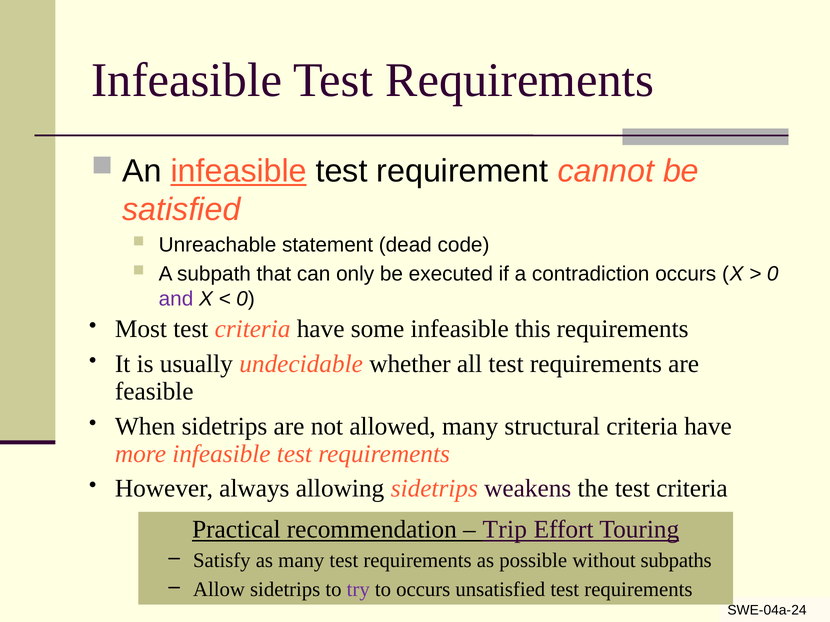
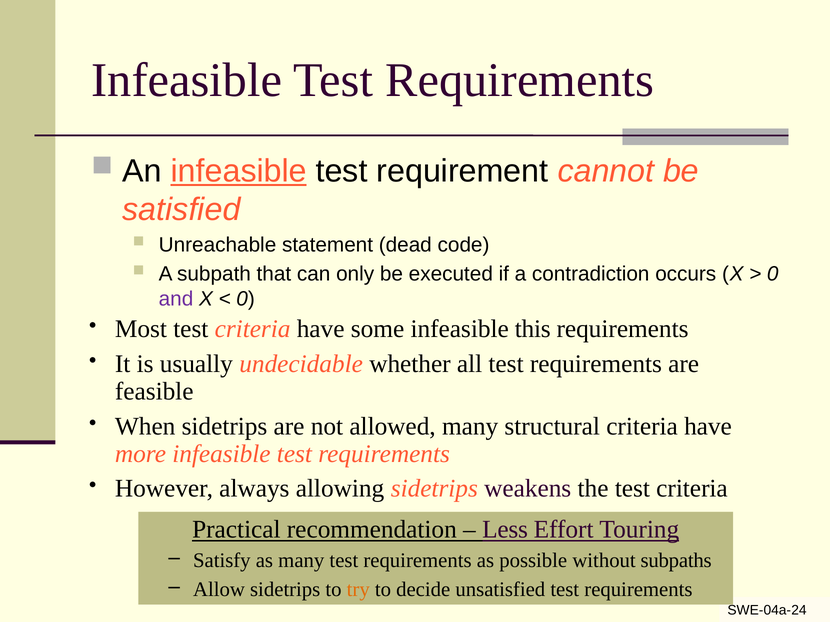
Trip: Trip -> Less
try colour: purple -> orange
to occurs: occurs -> decide
